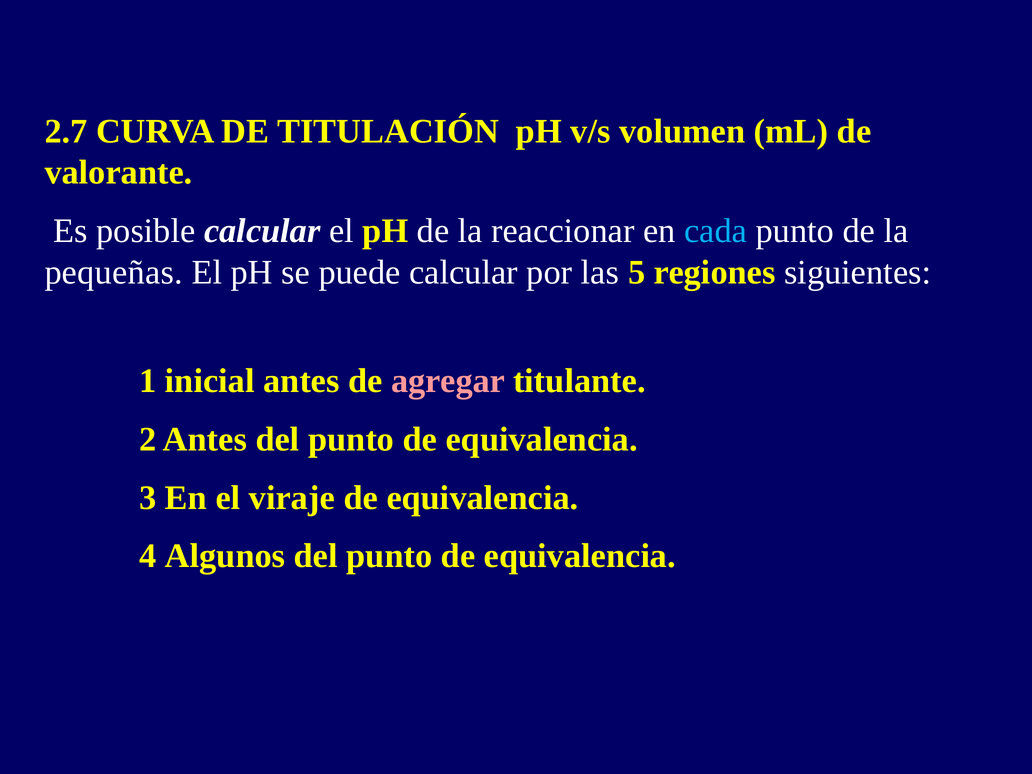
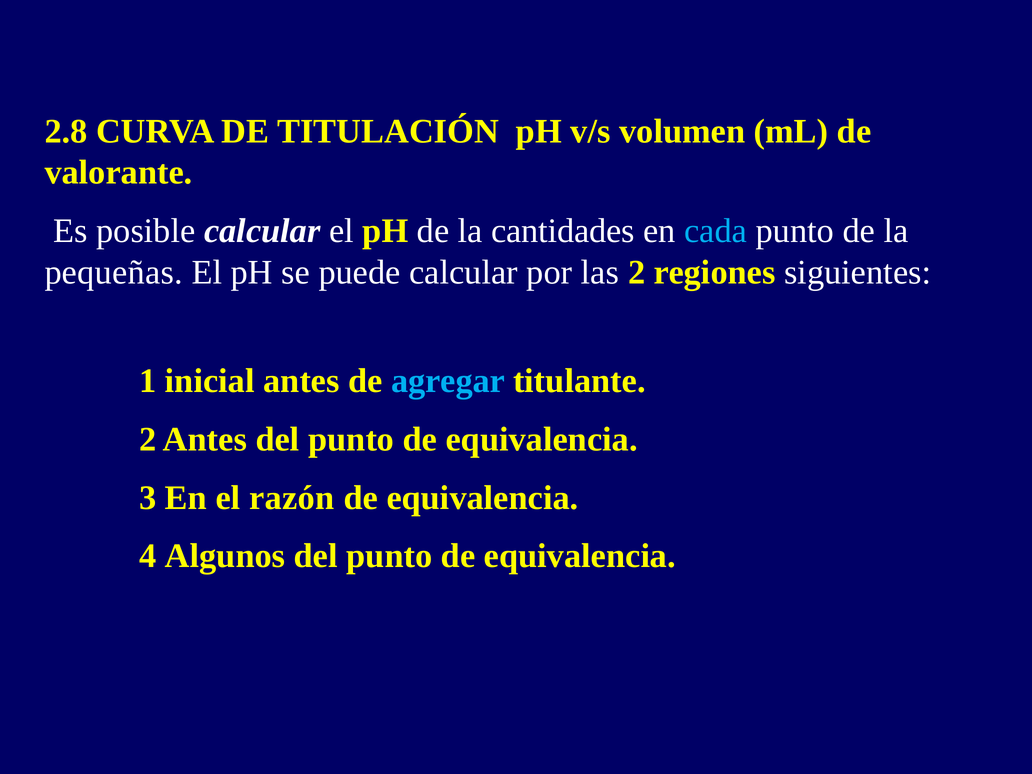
2.7: 2.7 -> 2.8
reaccionar: reaccionar -> cantidades
las 5: 5 -> 2
agregar colour: pink -> light blue
viraje: viraje -> razón
